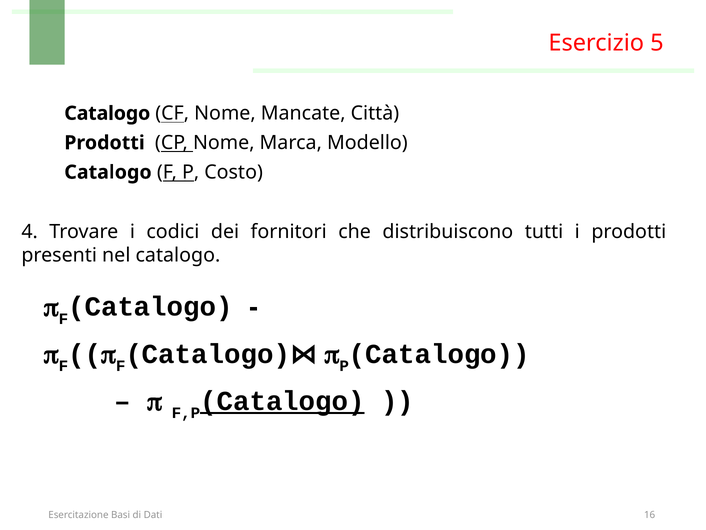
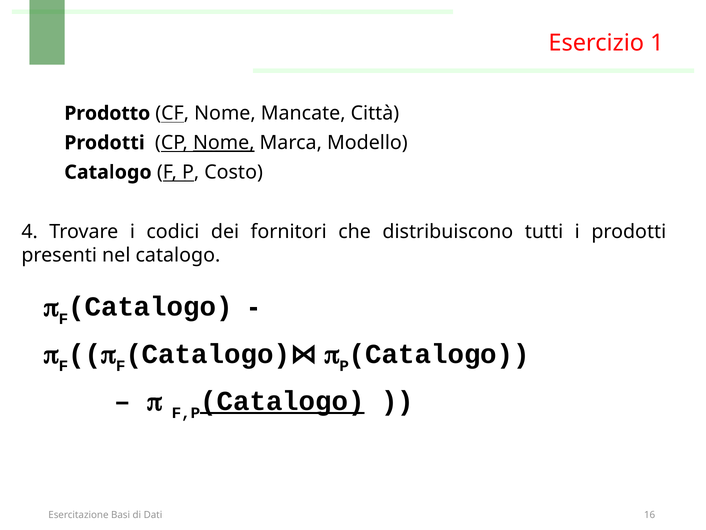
5: 5 -> 1
Catalogo at (107, 113): Catalogo -> Prodotto
Nome at (224, 143) underline: none -> present
